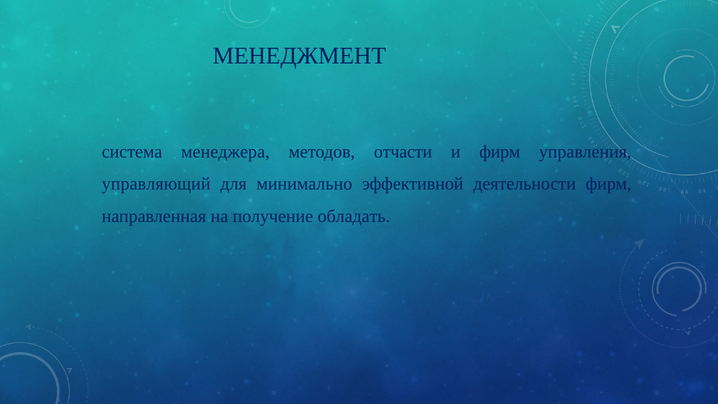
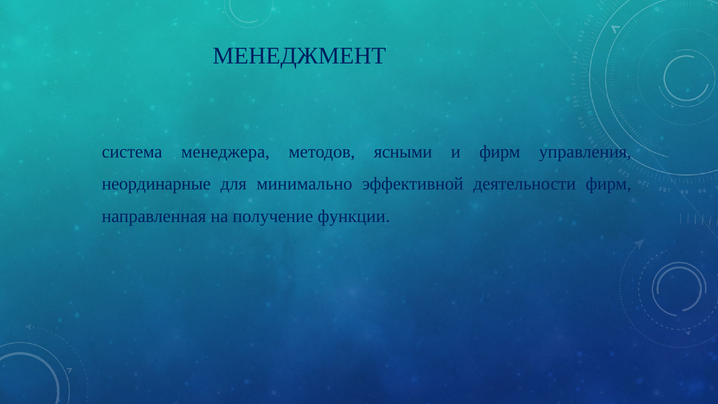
отчасти: отчасти -> ясными
управляющий: управляющий -> неординарные
обладать: обладать -> функции
